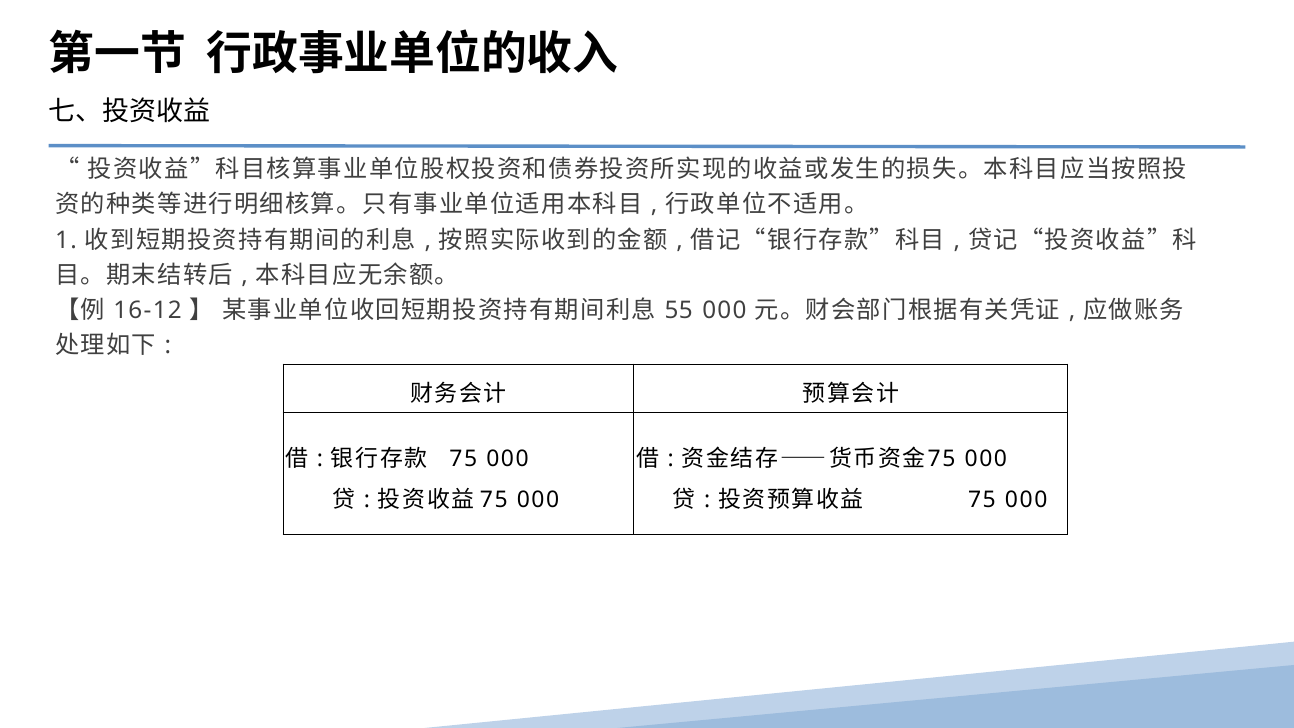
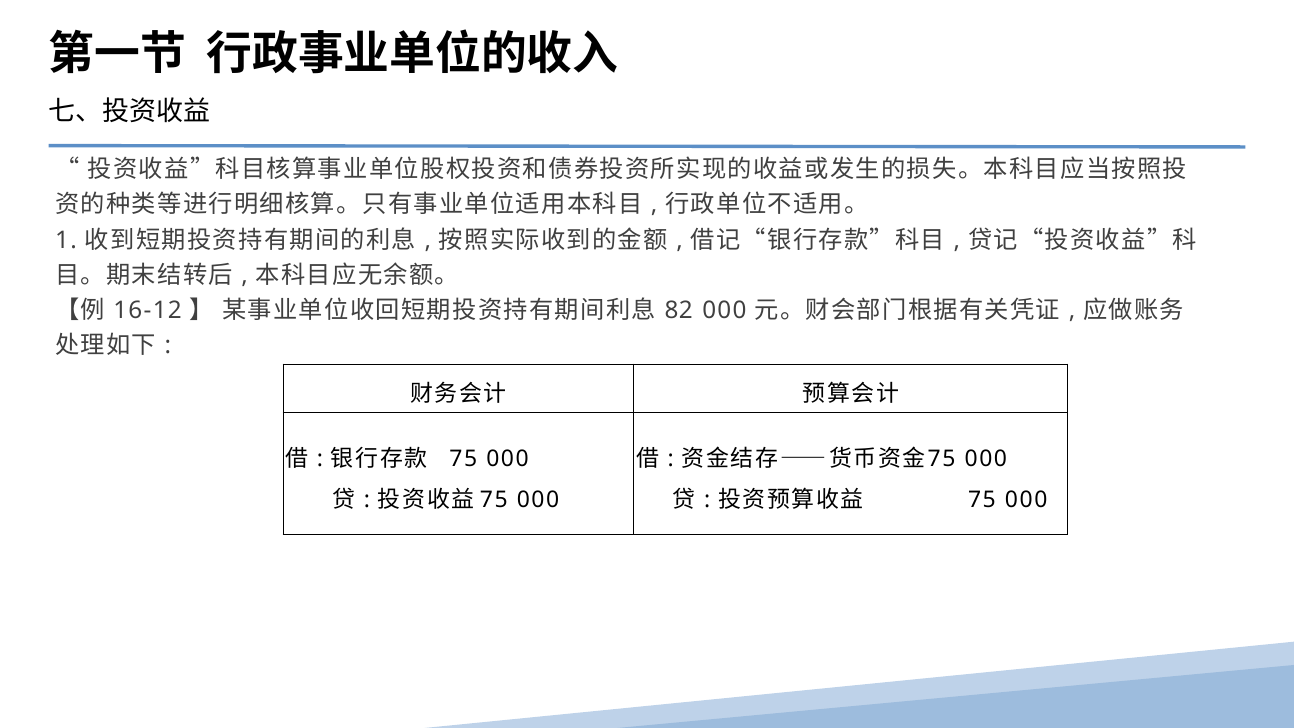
55: 55 -> 82
